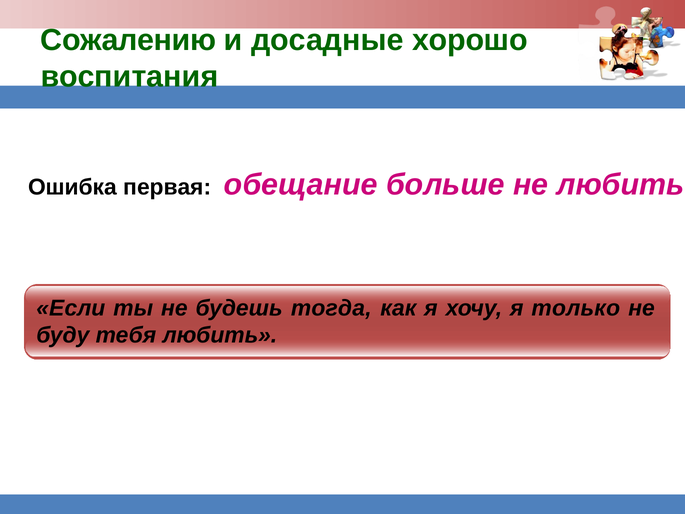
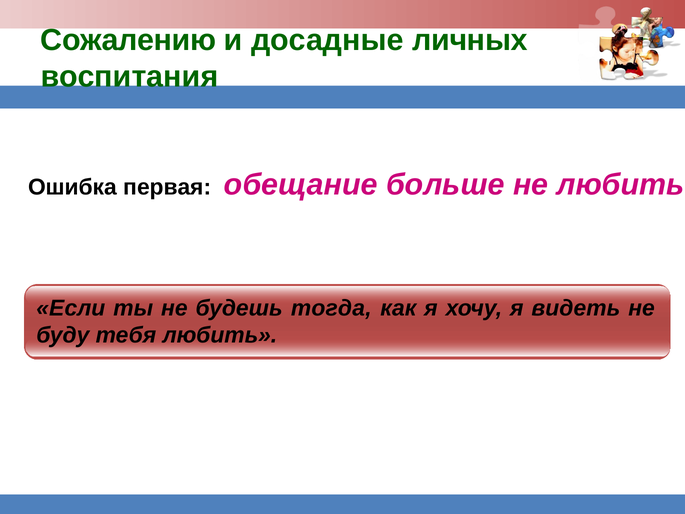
хорошо: хорошо -> личных
только: только -> видеть
